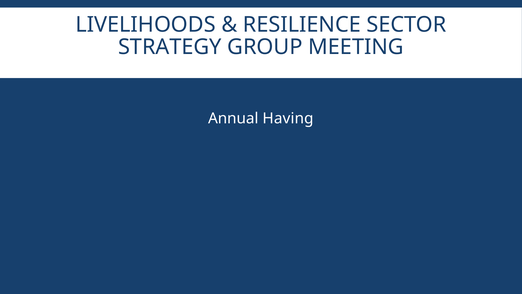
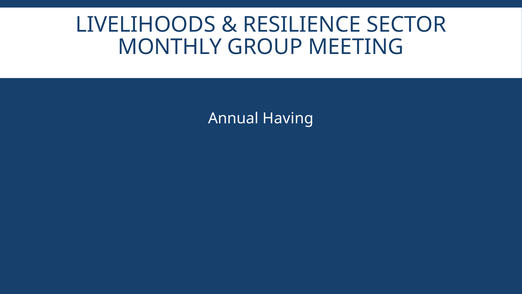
STRATEGY: STRATEGY -> MONTHLY
